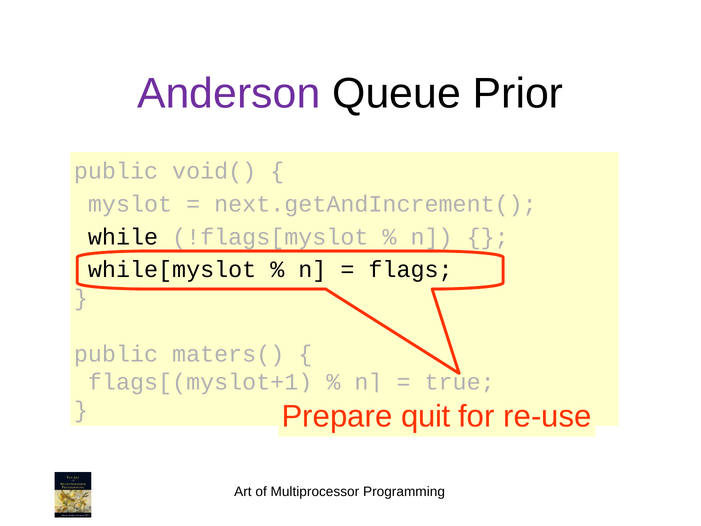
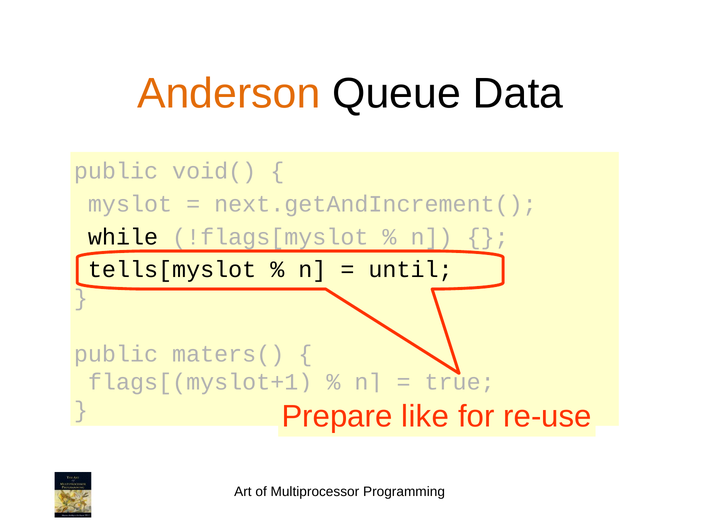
Anderson colour: purple -> orange
Prior: Prior -> Data
while[myslot: while[myslot -> tells[myslot
flags: flags -> until
quit: quit -> like
